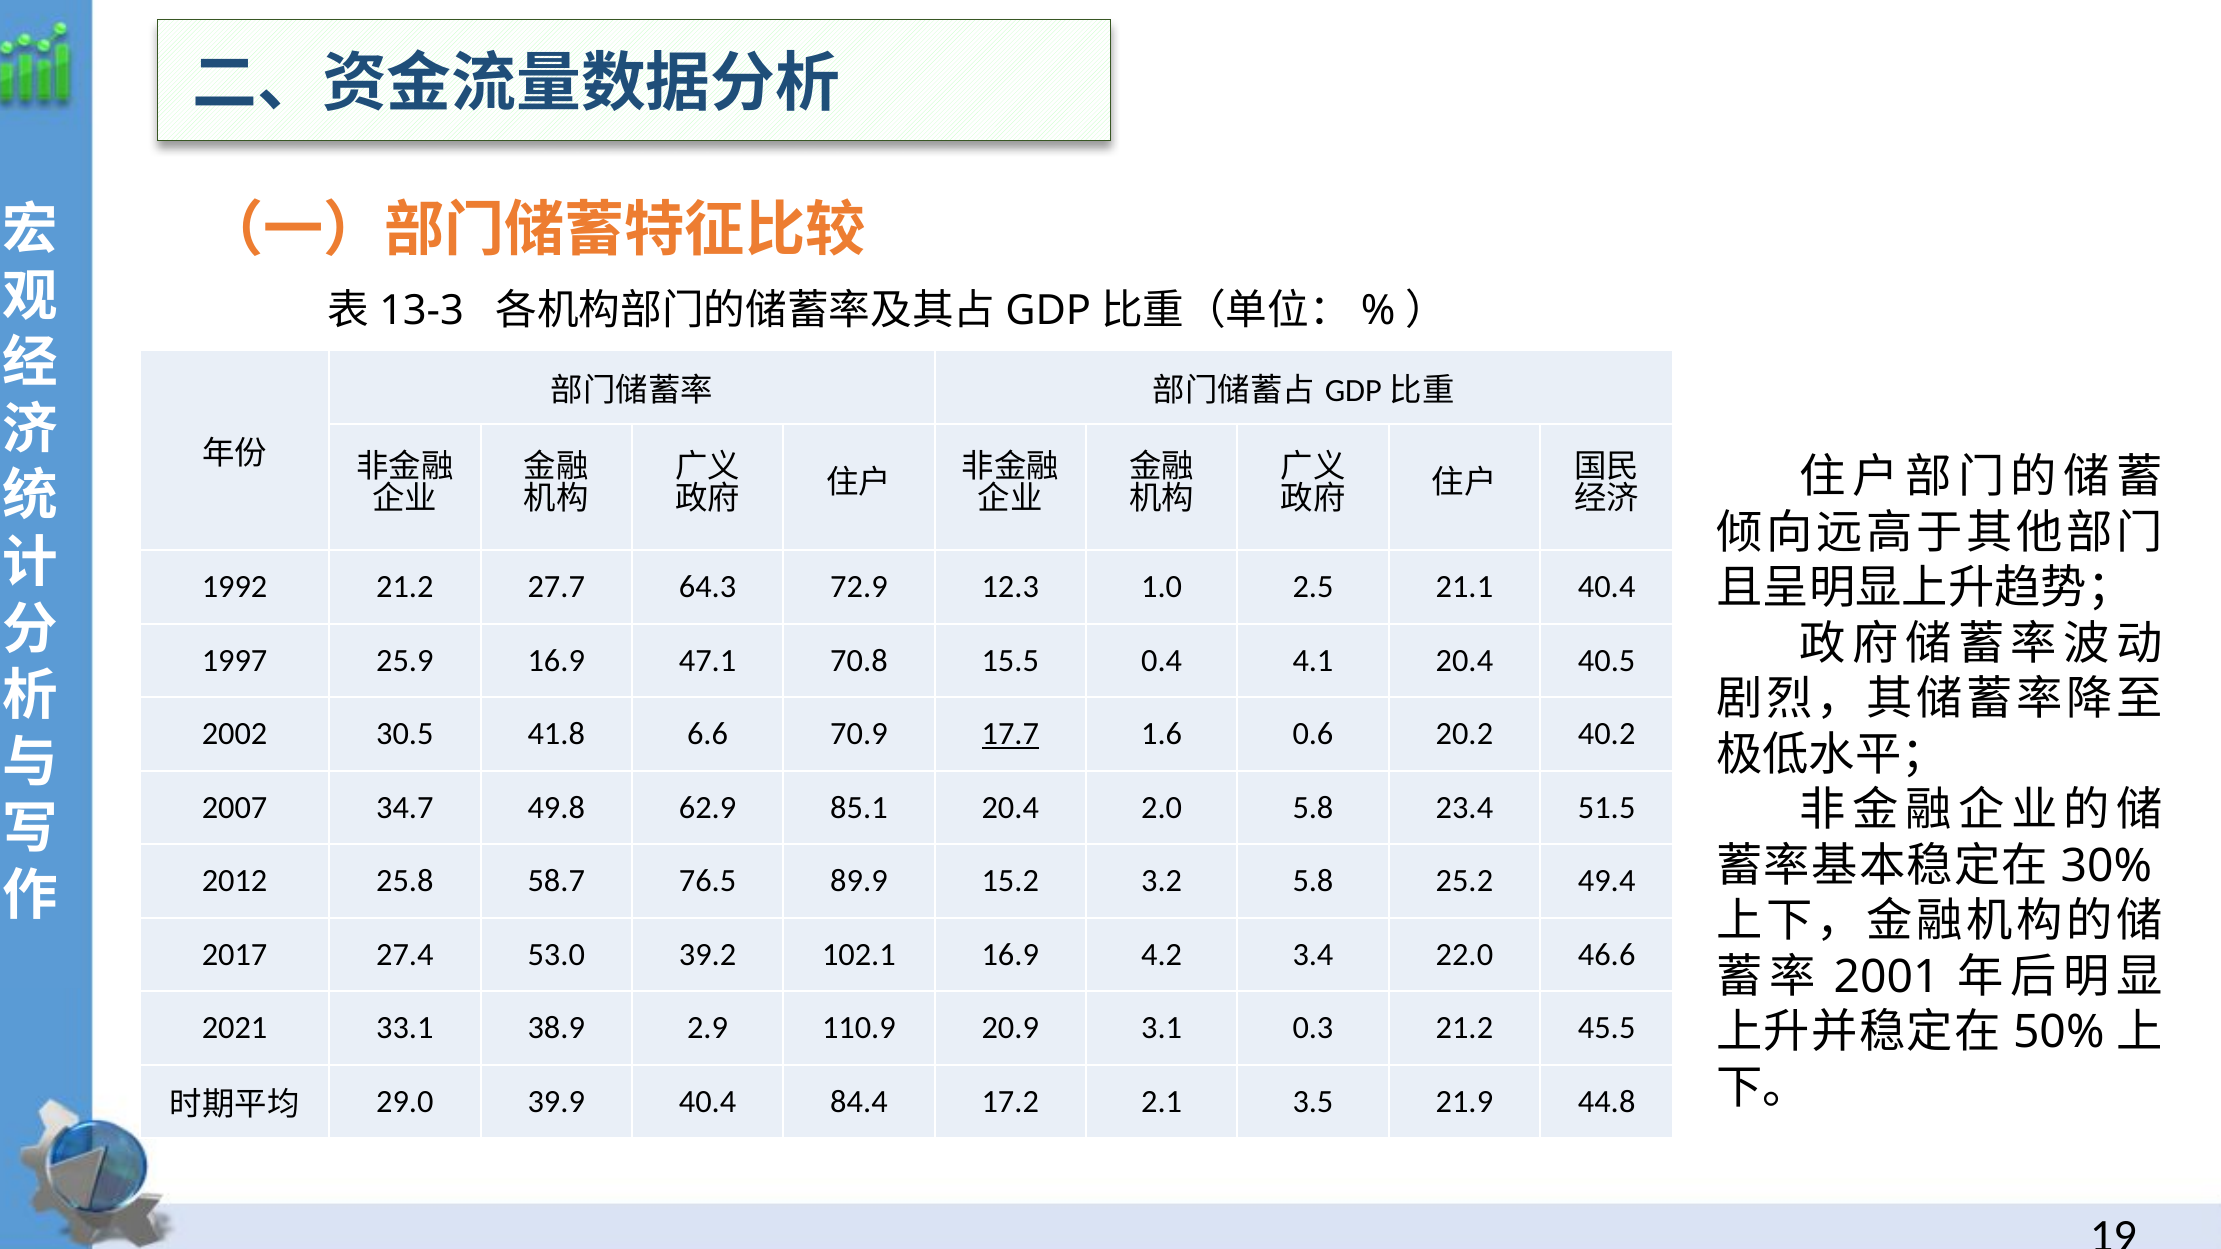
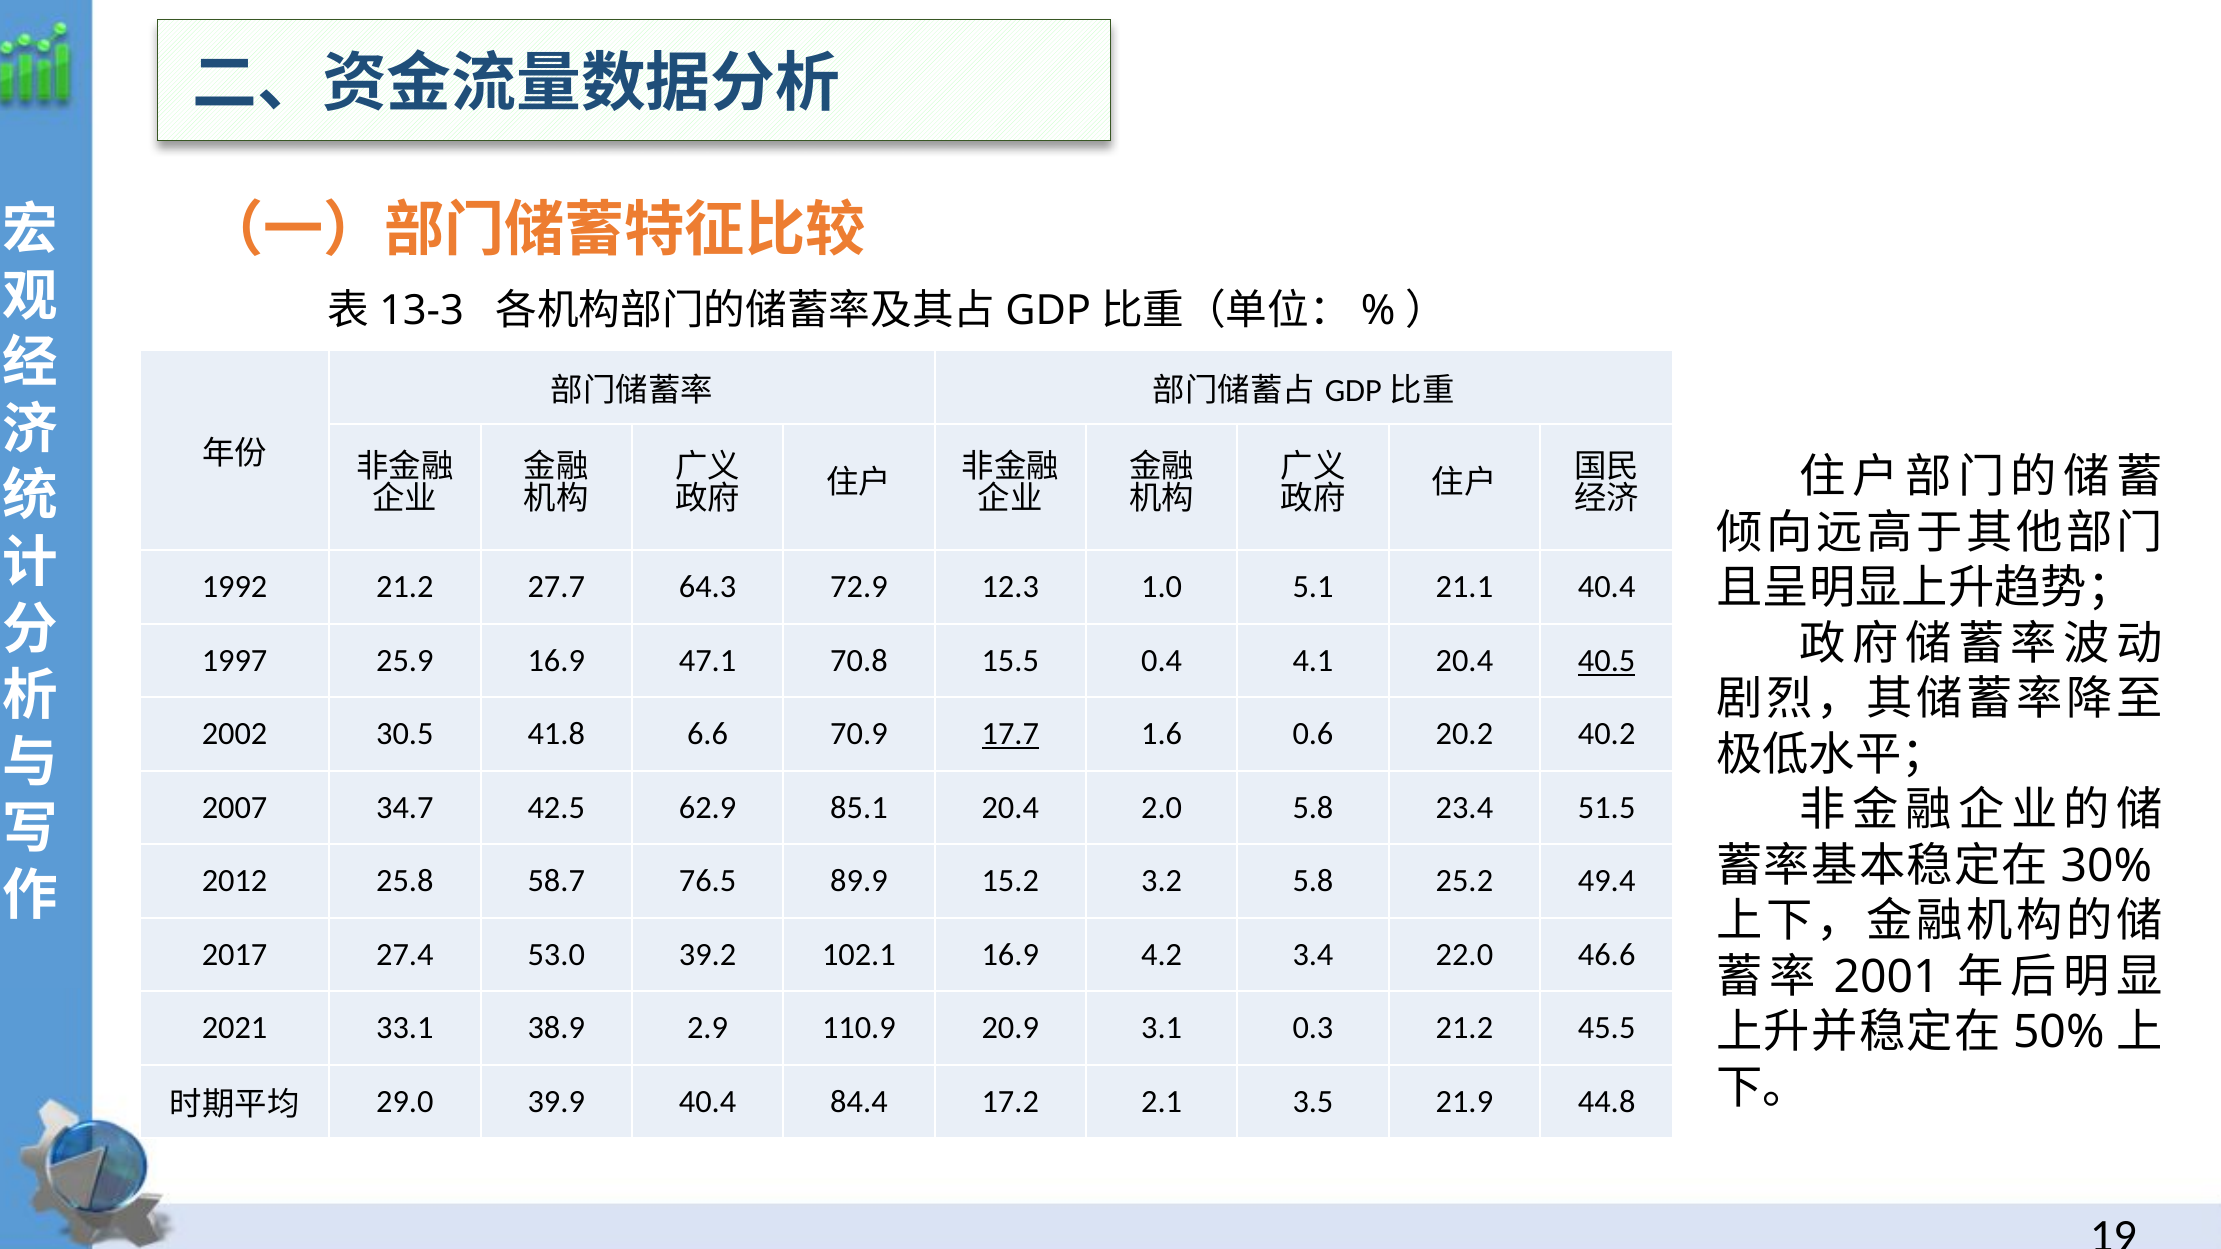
2.5: 2.5 -> 5.1
40.5 underline: none -> present
49.8: 49.8 -> 42.5
